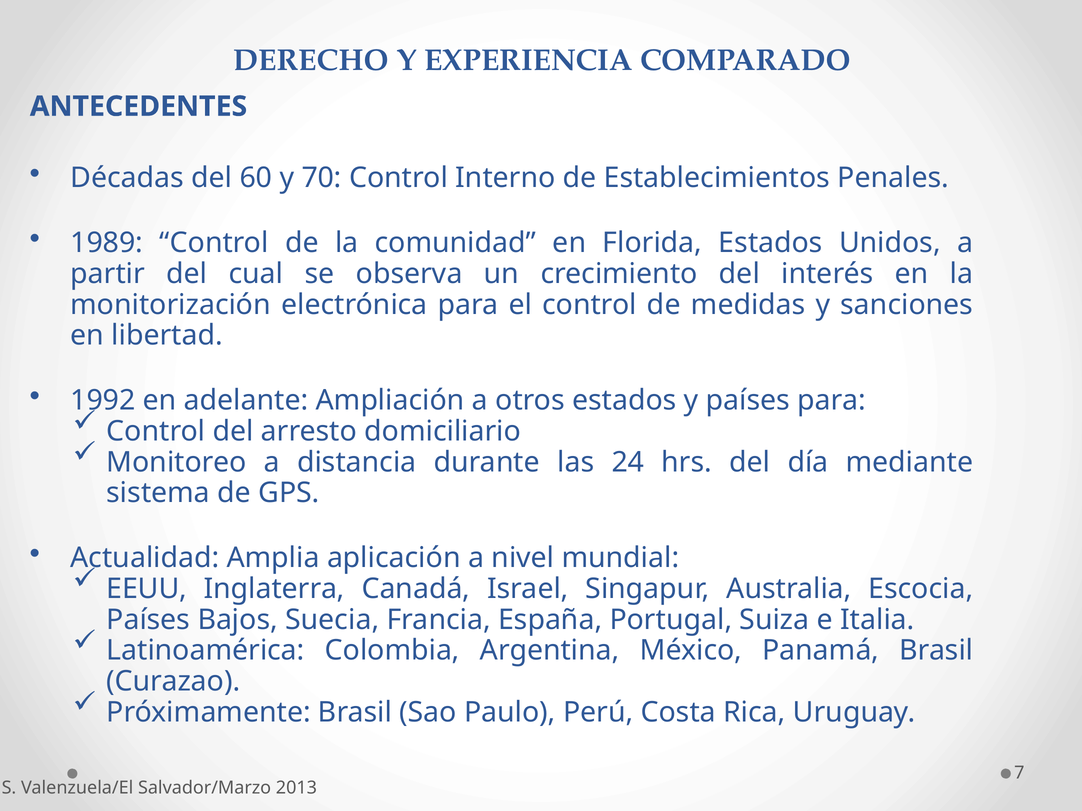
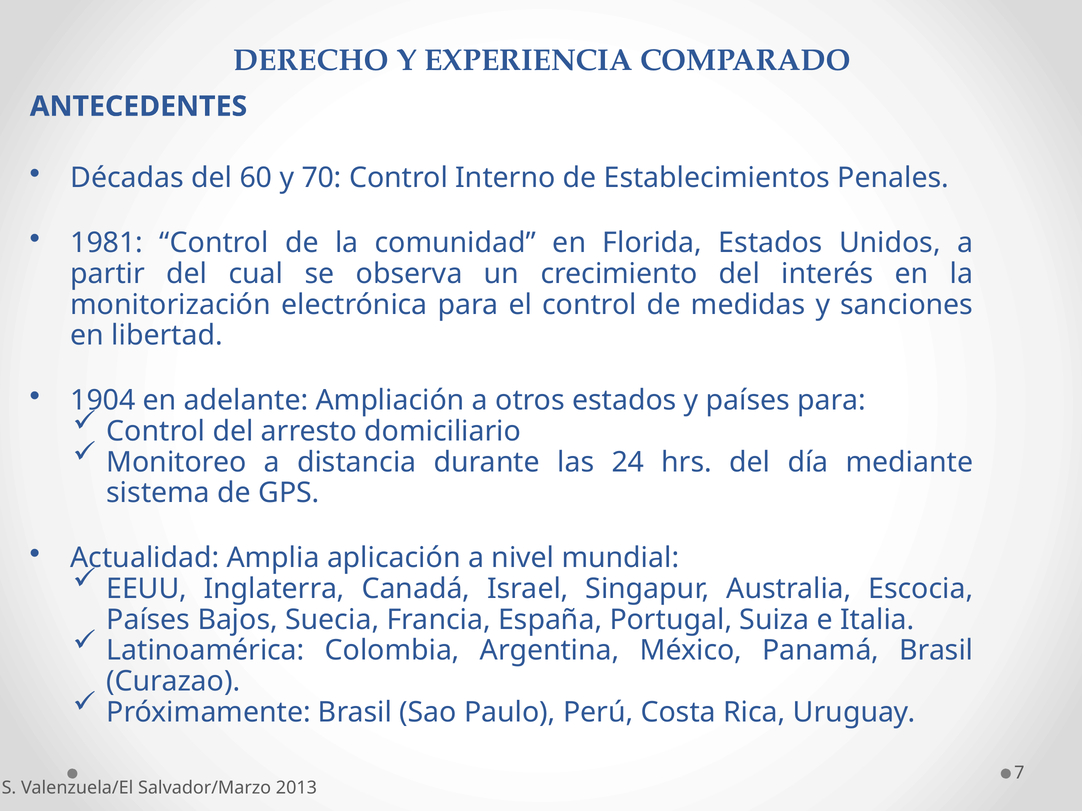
1989: 1989 -> 1981
1992: 1992 -> 1904
